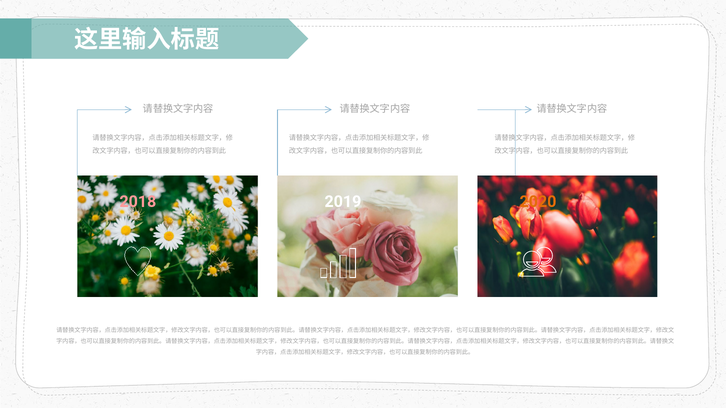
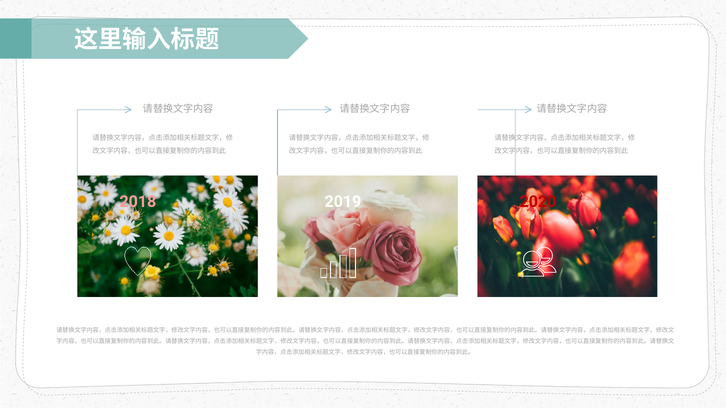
2020 colour: orange -> red
